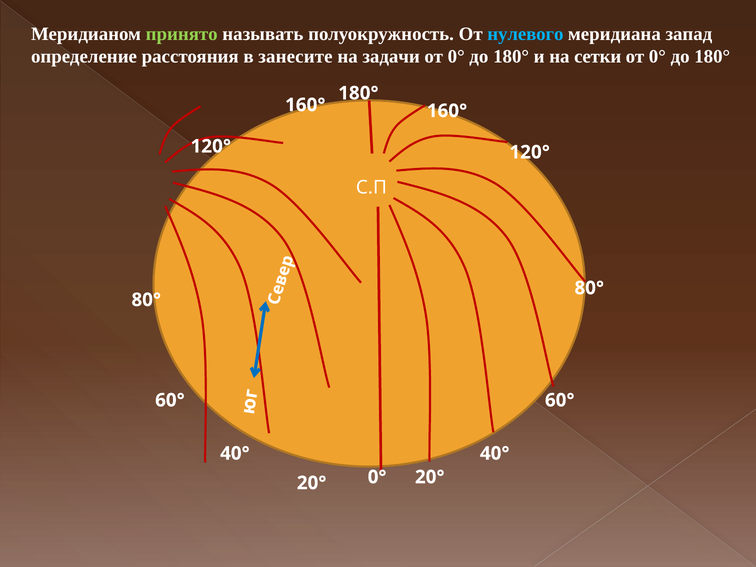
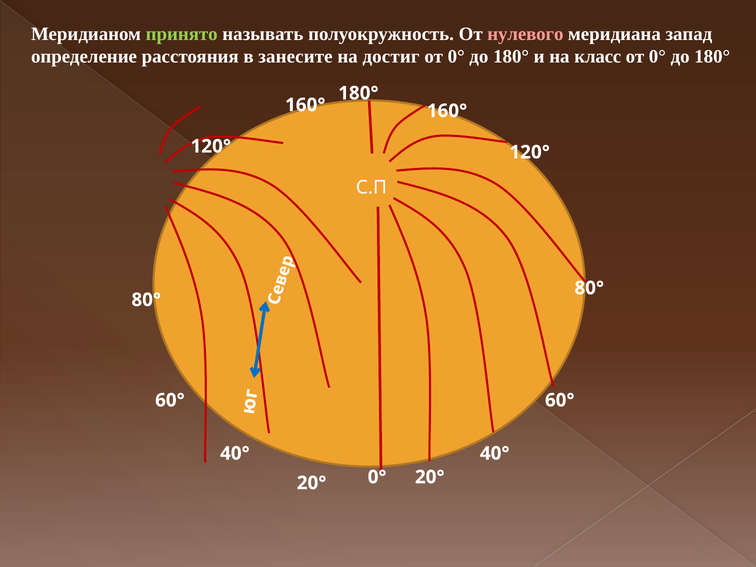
нулевого colour: light blue -> pink
задачи: задачи -> достиг
сетки: сетки -> класс
